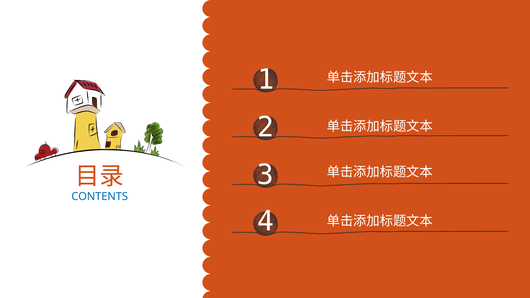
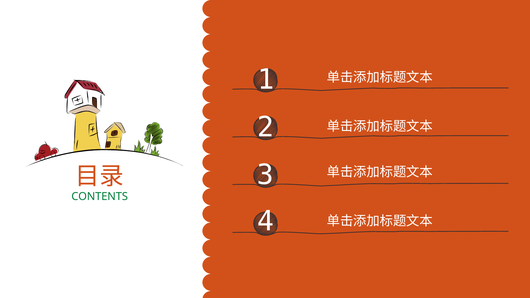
CONTENTS colour: blue -> green
